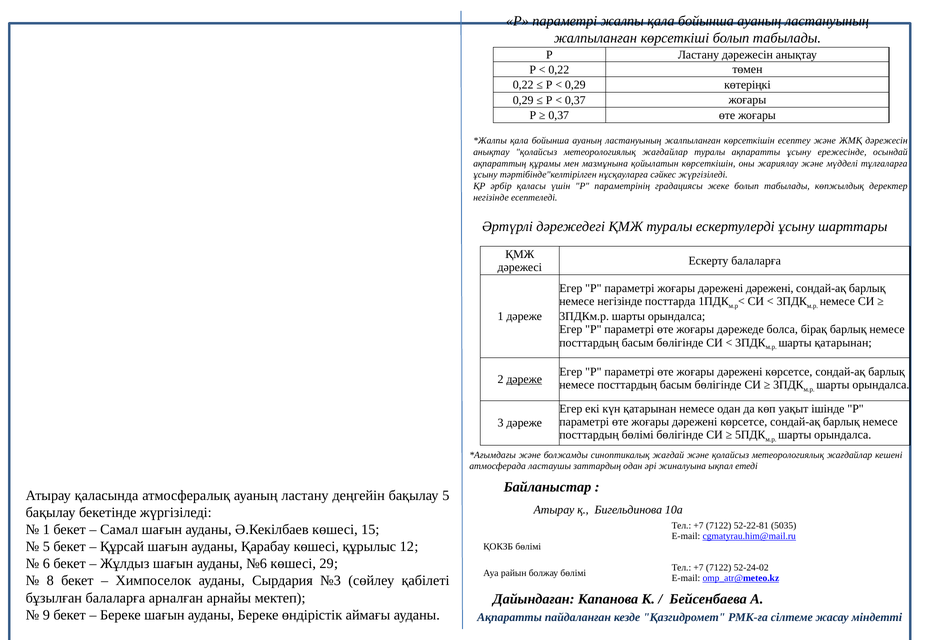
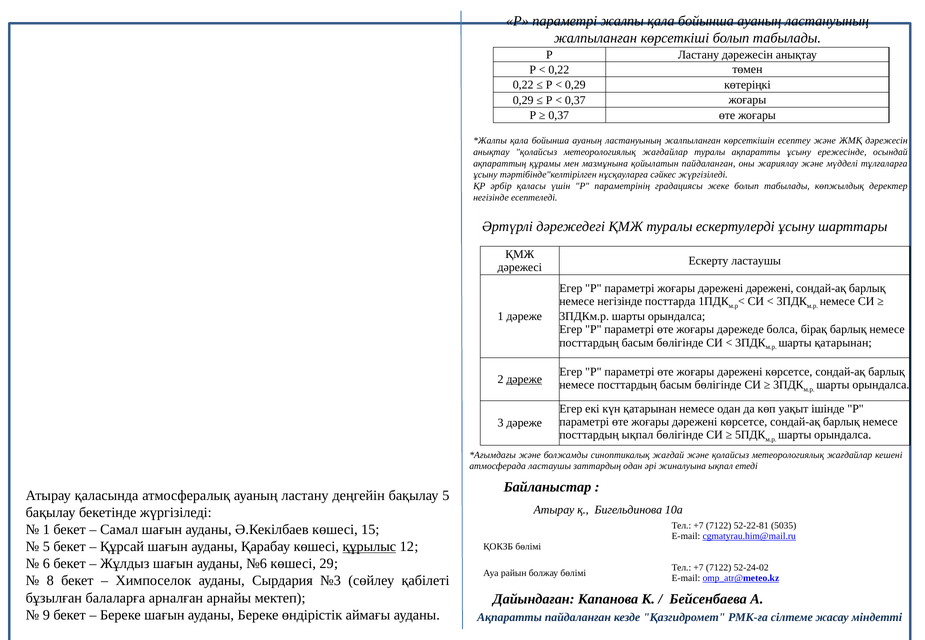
қойылатын көрсеткішін: көрсеткішін -> пайдаланған
Ескерту балаларға: балаларға -> ластаушы
посттардың бөлімі: бөлімі -> ықпал
құрылыс underline: none -> present
